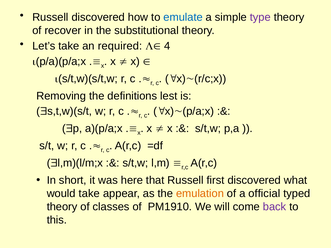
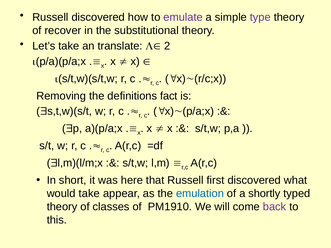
emulate colour: blue -> purple
required: required -> translate
4: 4 -> 2
lest: lest -> fact
emulation colour: orange -> blue
official: official -> shortly
